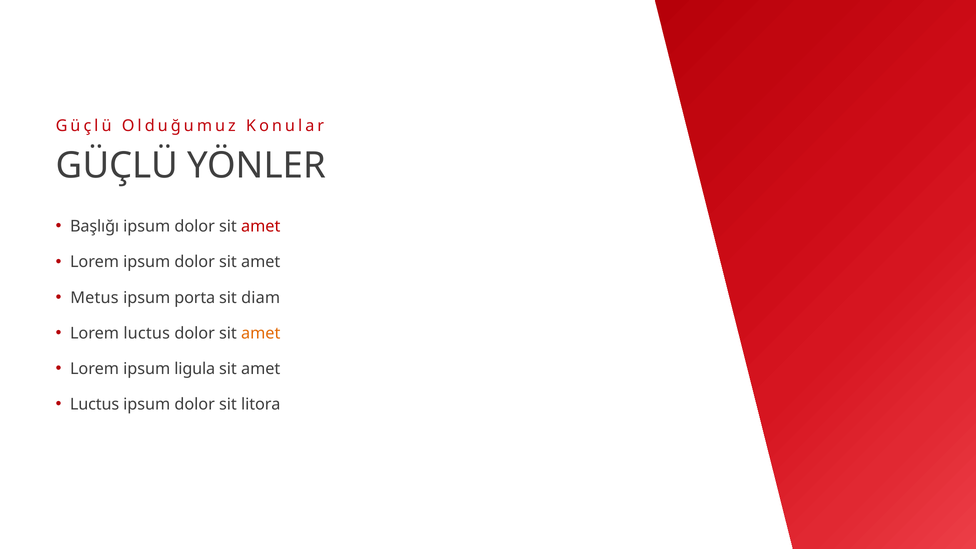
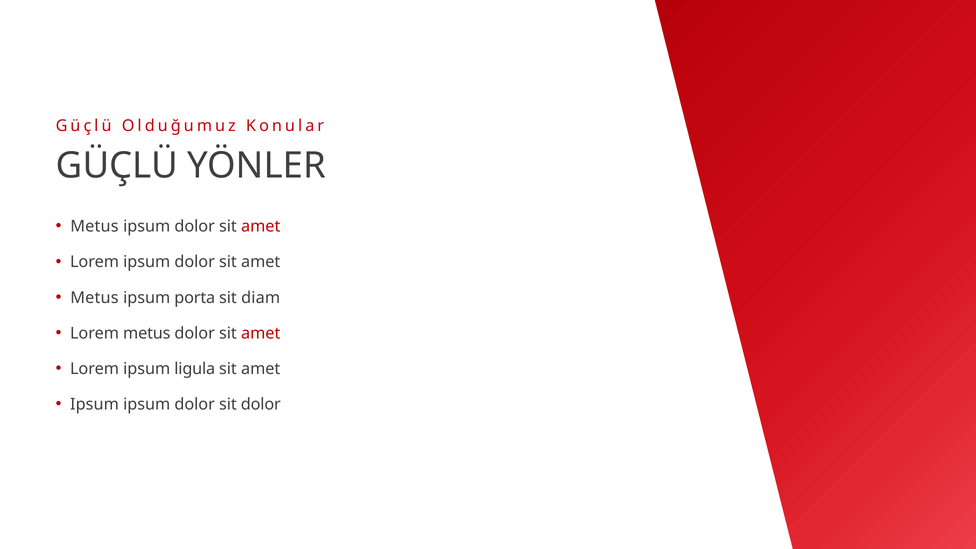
Başlığı at (95, 227): Başlığı -> Metus
Lorem luctus: luctus -> metus
amet at (261, 333) colour: orange -> red
Luctus at (95, 404): Luctus -> Ipsum
sit litora: litora -> dolor
